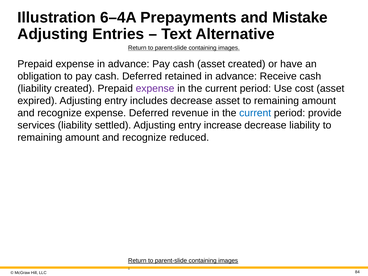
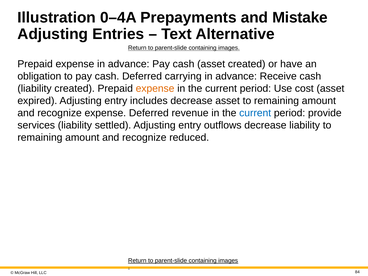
6–4A: 6–4A -> 0–4A
retained: retained -> carrying
expense at (155, 88) colour: purple -> orange
increase: increase -> outflows
